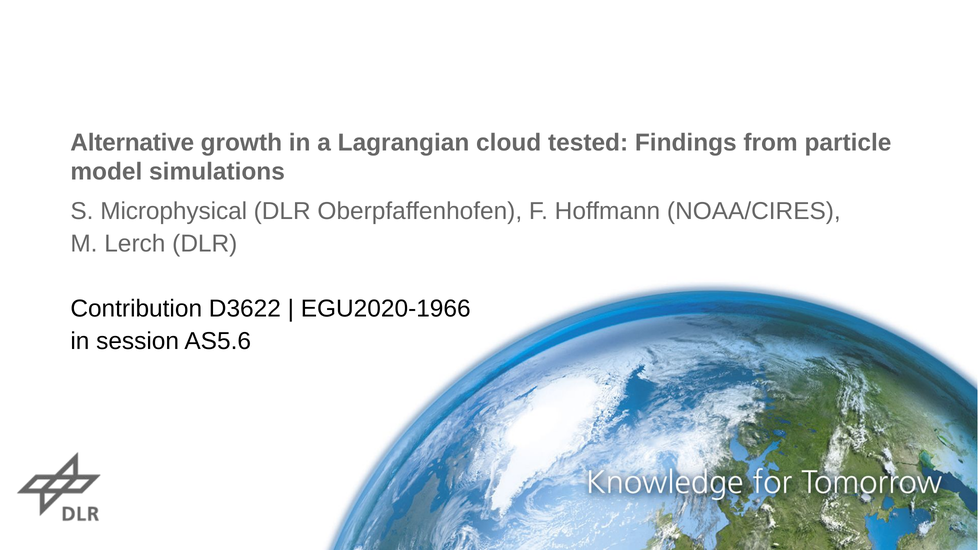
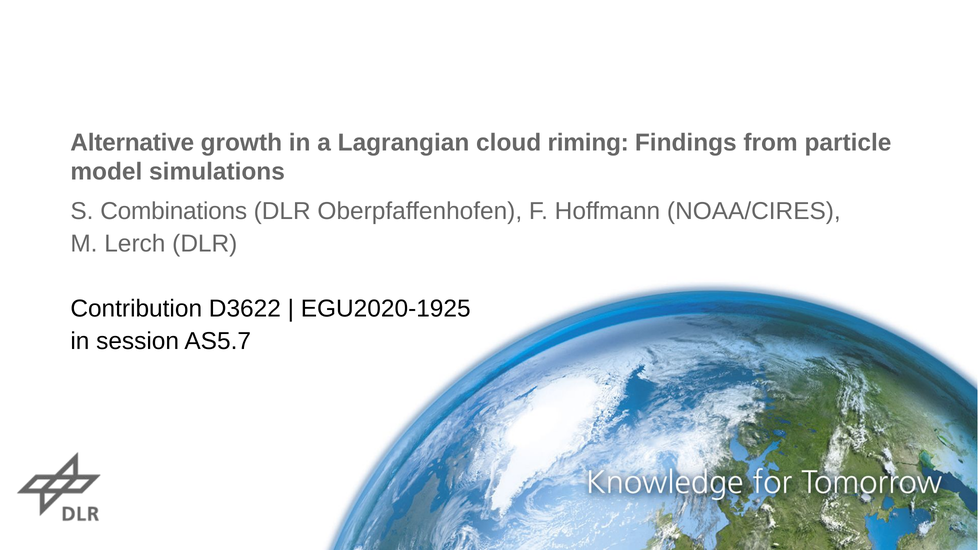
tested: tested -> riming
Microphysical: Microphysical -> Combinations
EGU2020-1966: EGU2020-1966 -> EGU2020-1925
AS5.6: AS5.6 -> AS5.7
